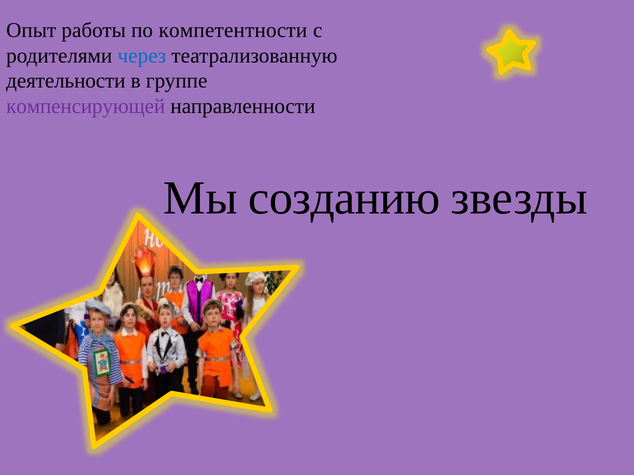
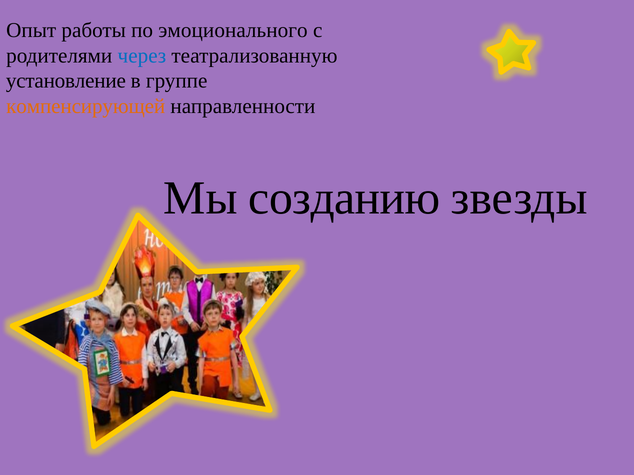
компетентности: компетентности -> эмоционального
деятельности: деятельности -> установление
компенсирующей colour: purple -> orange
